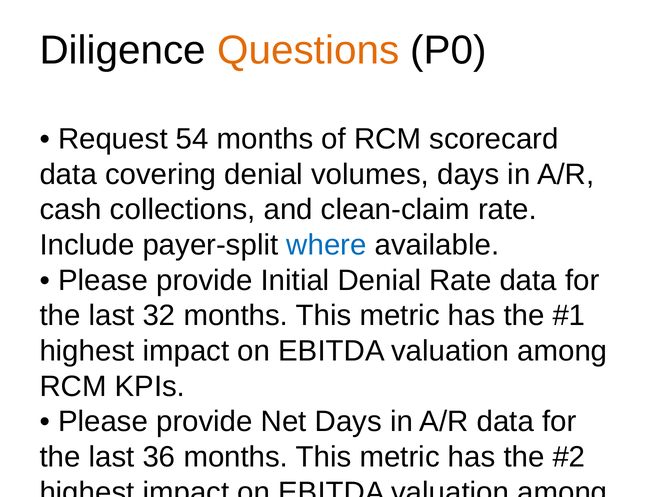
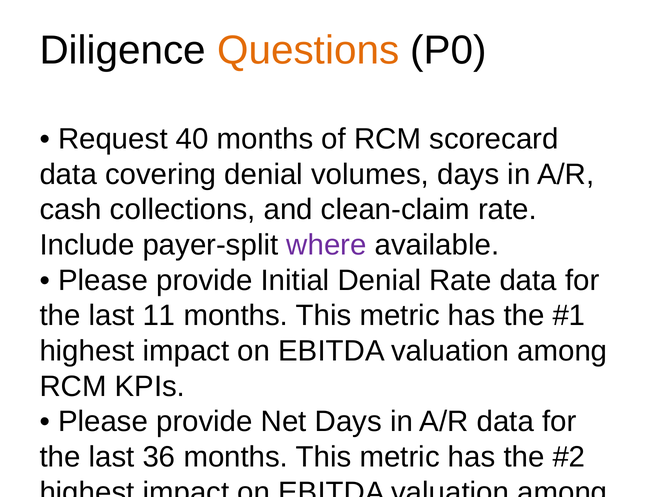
54: 54 -> 40
where colour: blue -> purple
32: 32 -> 11
